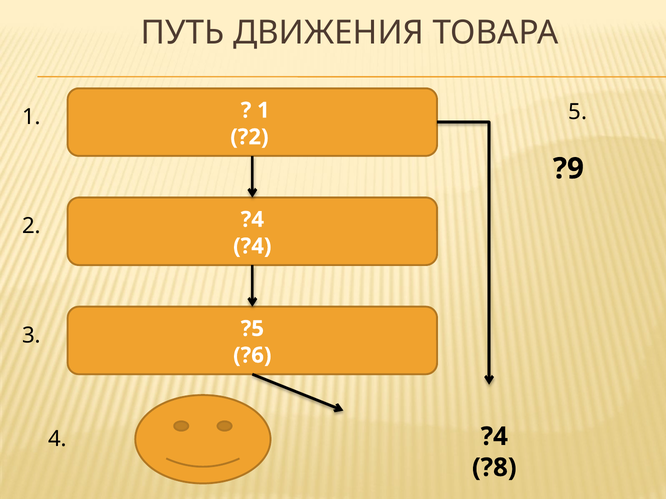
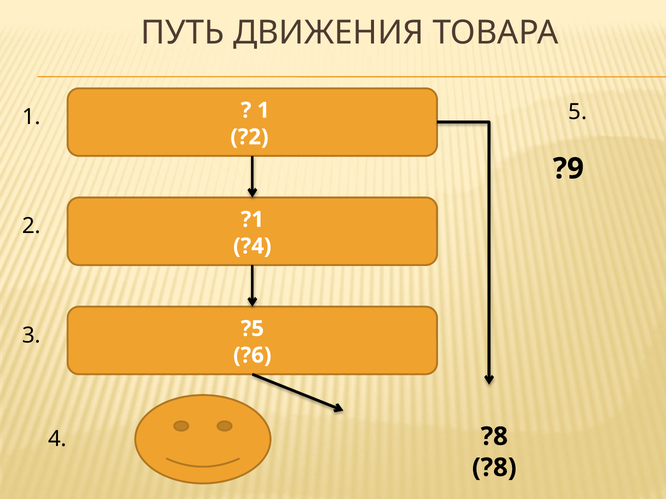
?4 at (252, 220): ?4 -> ?1
?4 at (494, 437): ?4 -> ?8
